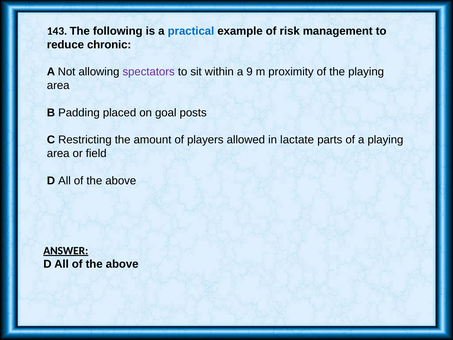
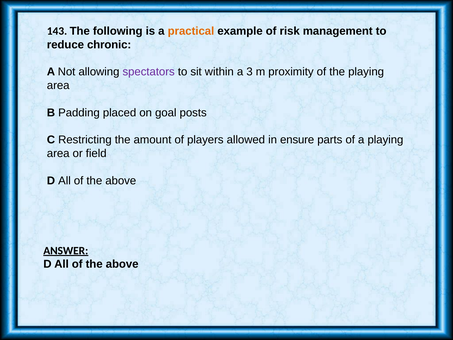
practical colour: blue -> orange
9: 9 -> 3
lactate: lactate -> ensure
